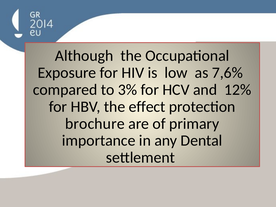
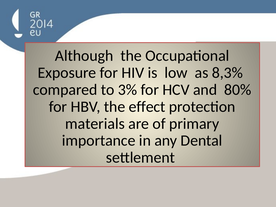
7,6%: 7,6% -> 8,3%
12%: 12% -> 80%
brochure: brochure -> materials
